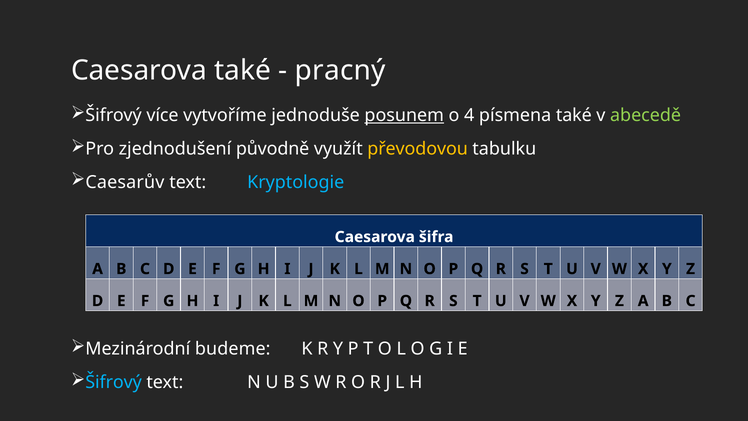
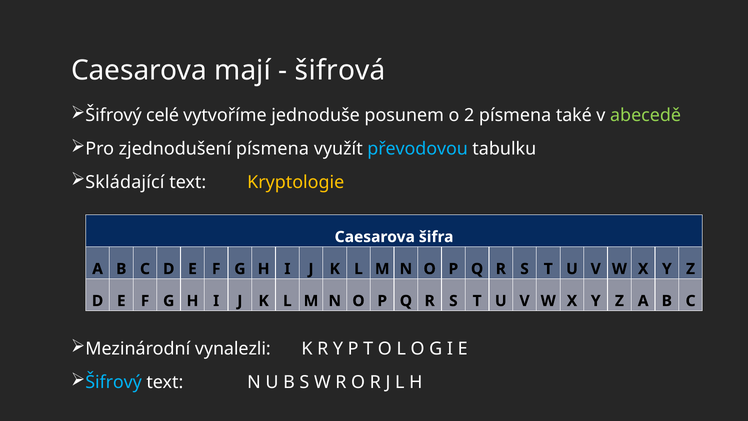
Caesarova také: také -> mají
pracný: pracný -> šifrová
více: více -> celé
posunem underline: present -> none
4: 4 -> 2
zjednodušení původně: původně -> písmena
převodovou colour: yellow -> light blue
Caesarův: Caesarův -> Skládající
Kryptologie colour: light blue -> yellow
budeme: budeme -> vynalezli
